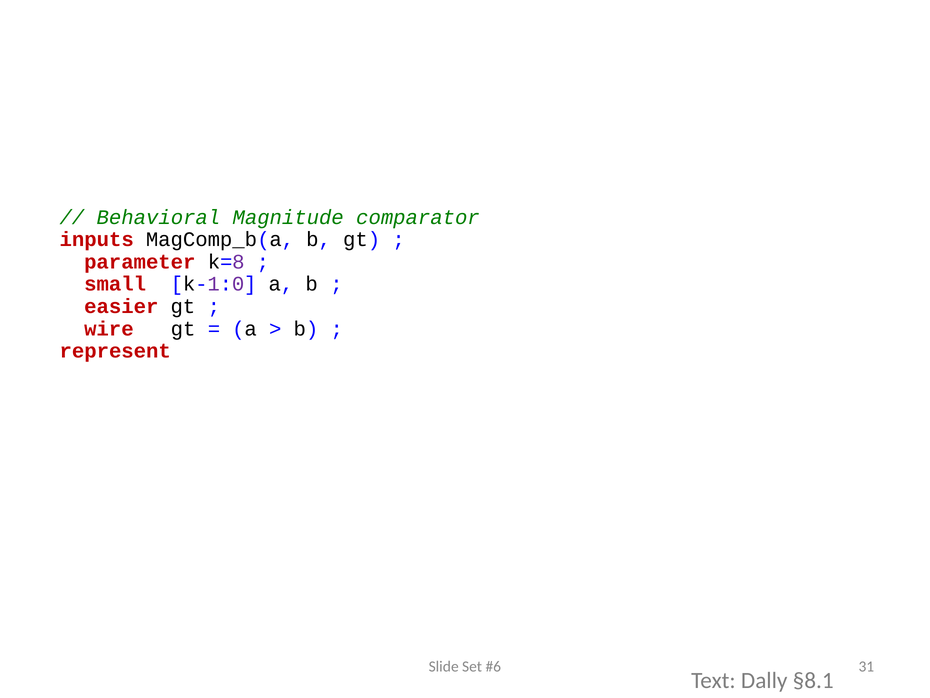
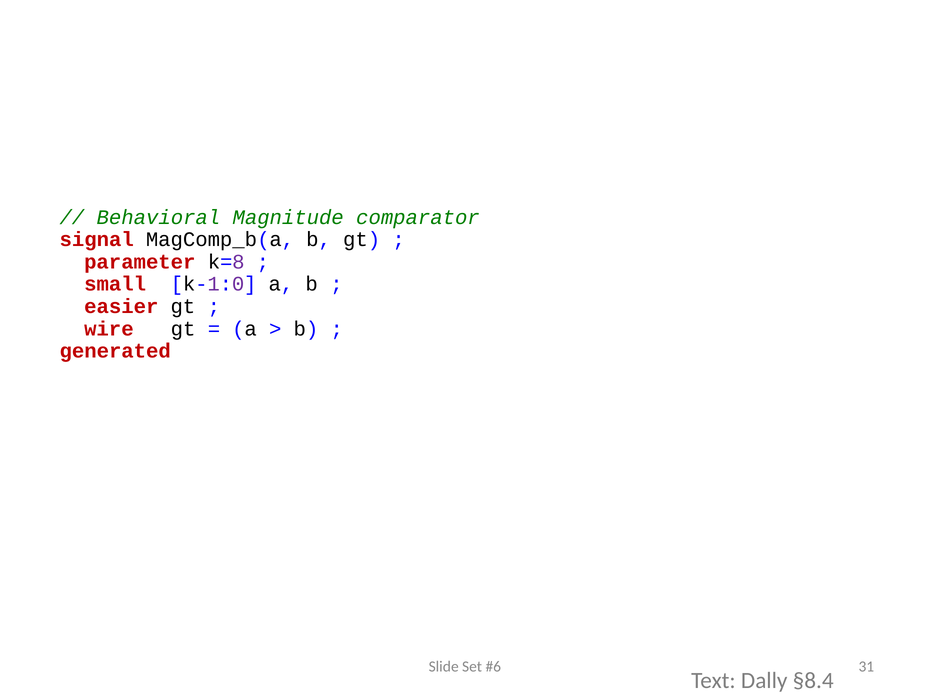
inputs: inputs -> signal
represent: represent -> generated
§8.1: §8.1 -> §8.4
